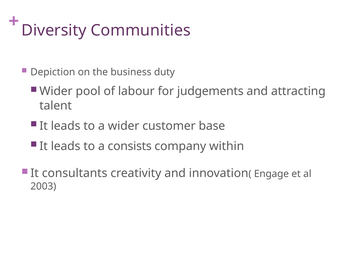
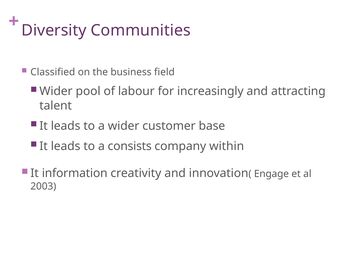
Depiction: Depiction -> Classified
duty: duty -> field
judgements: judgements -> increasingly
consultants: consultants -> information
